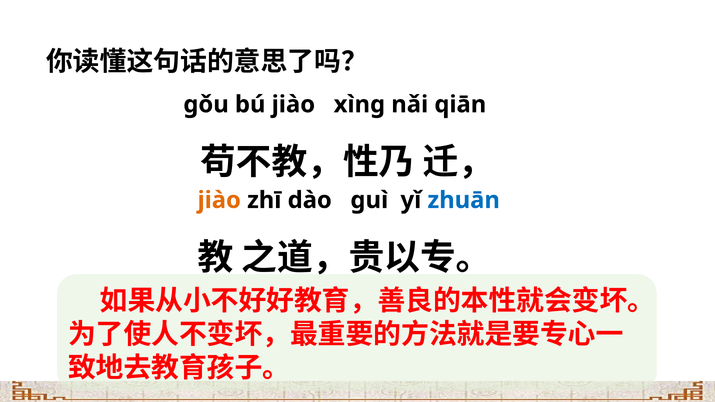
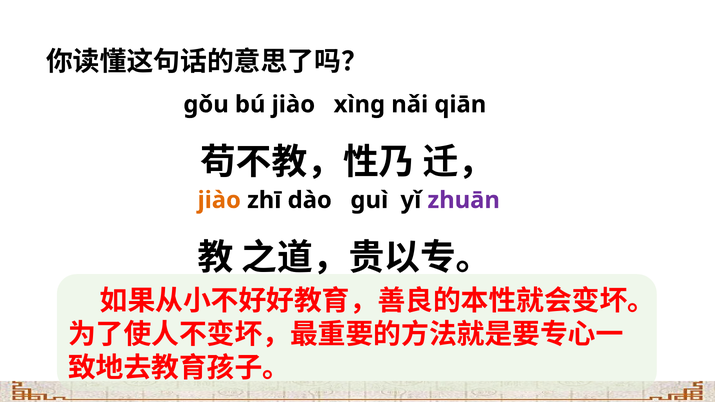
zhuān colour: blue -> purple
